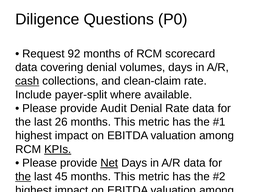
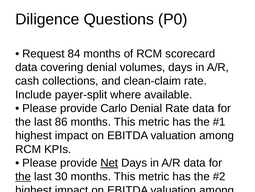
92: 92 -> 84
cash at (27, 81) underline: present -> none
Audit: Audit -> Carlo
26: 26 -> 86
KPIs at (58, 149) underline: present -> none
45: 45 -> 30
